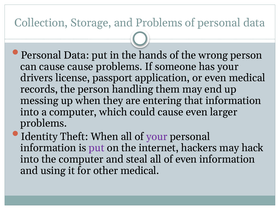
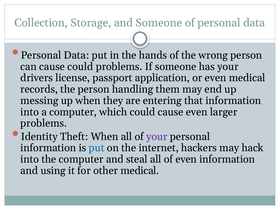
and Problems: Problems -> Someone
cause cause: cause -> could
put at (97, 148) colour: purple -> blue
